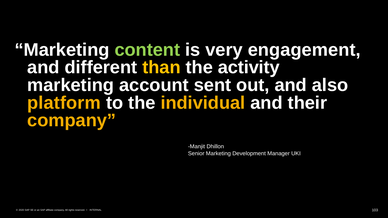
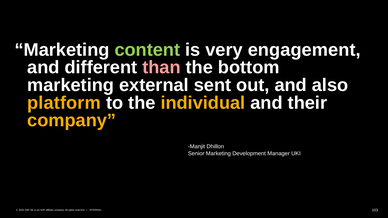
than colour: yellow -> pink
activity: activity -> bottom
account: account -> external
